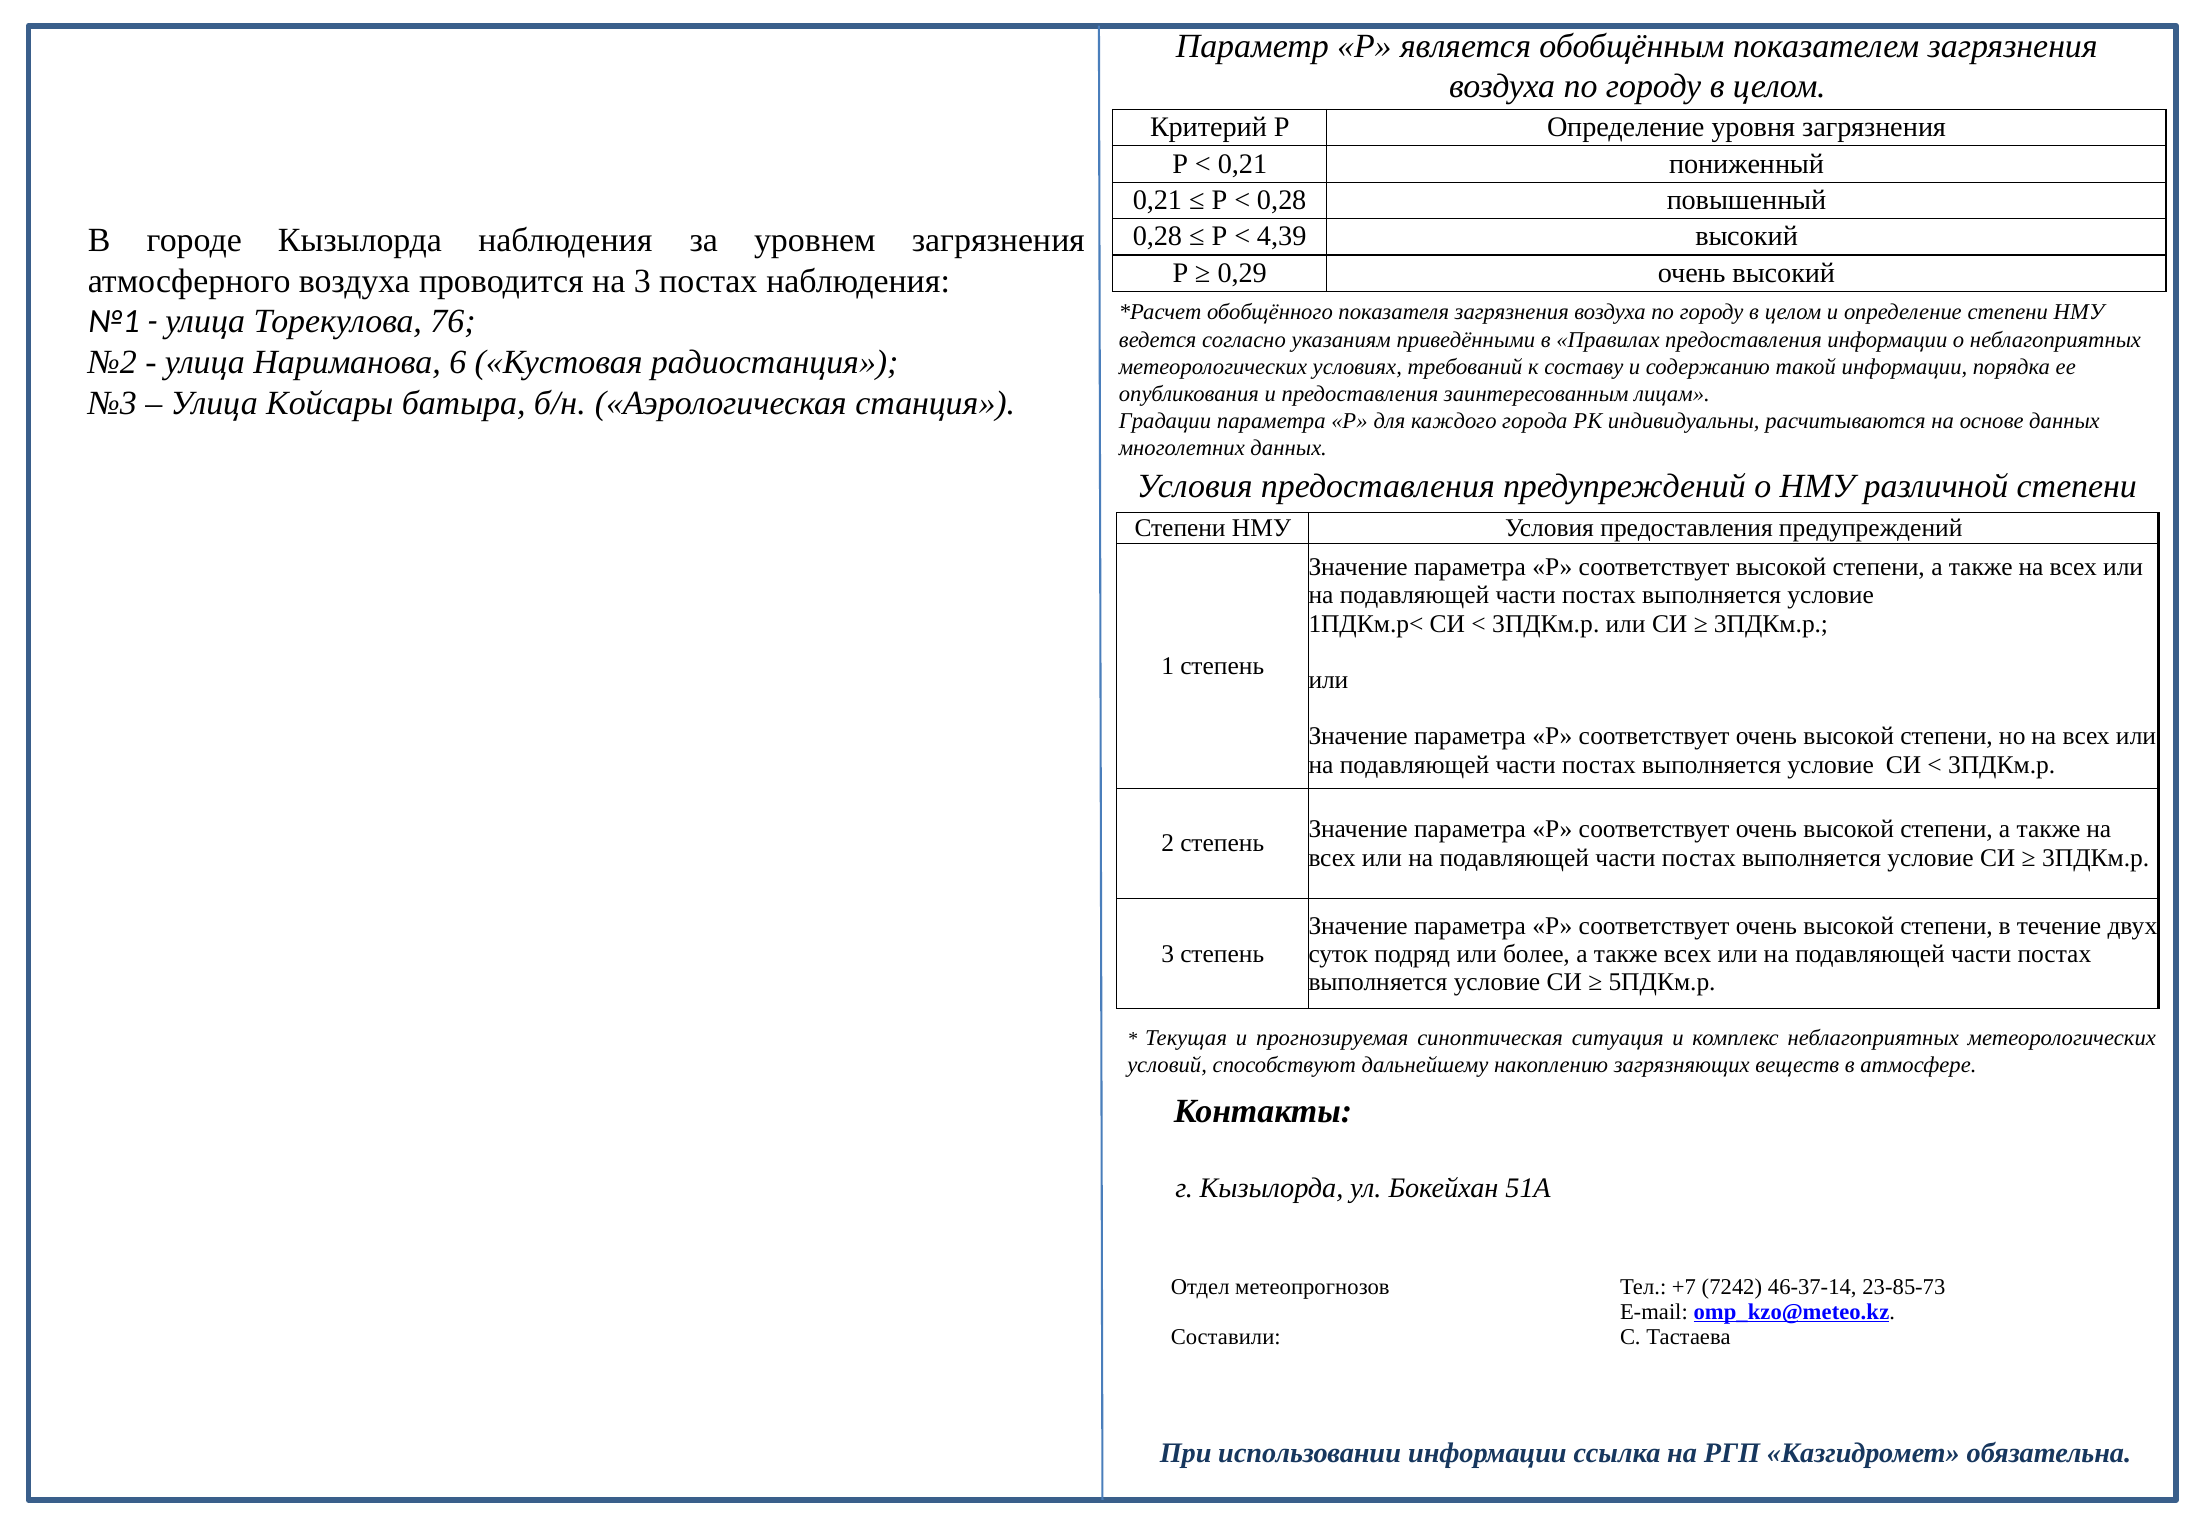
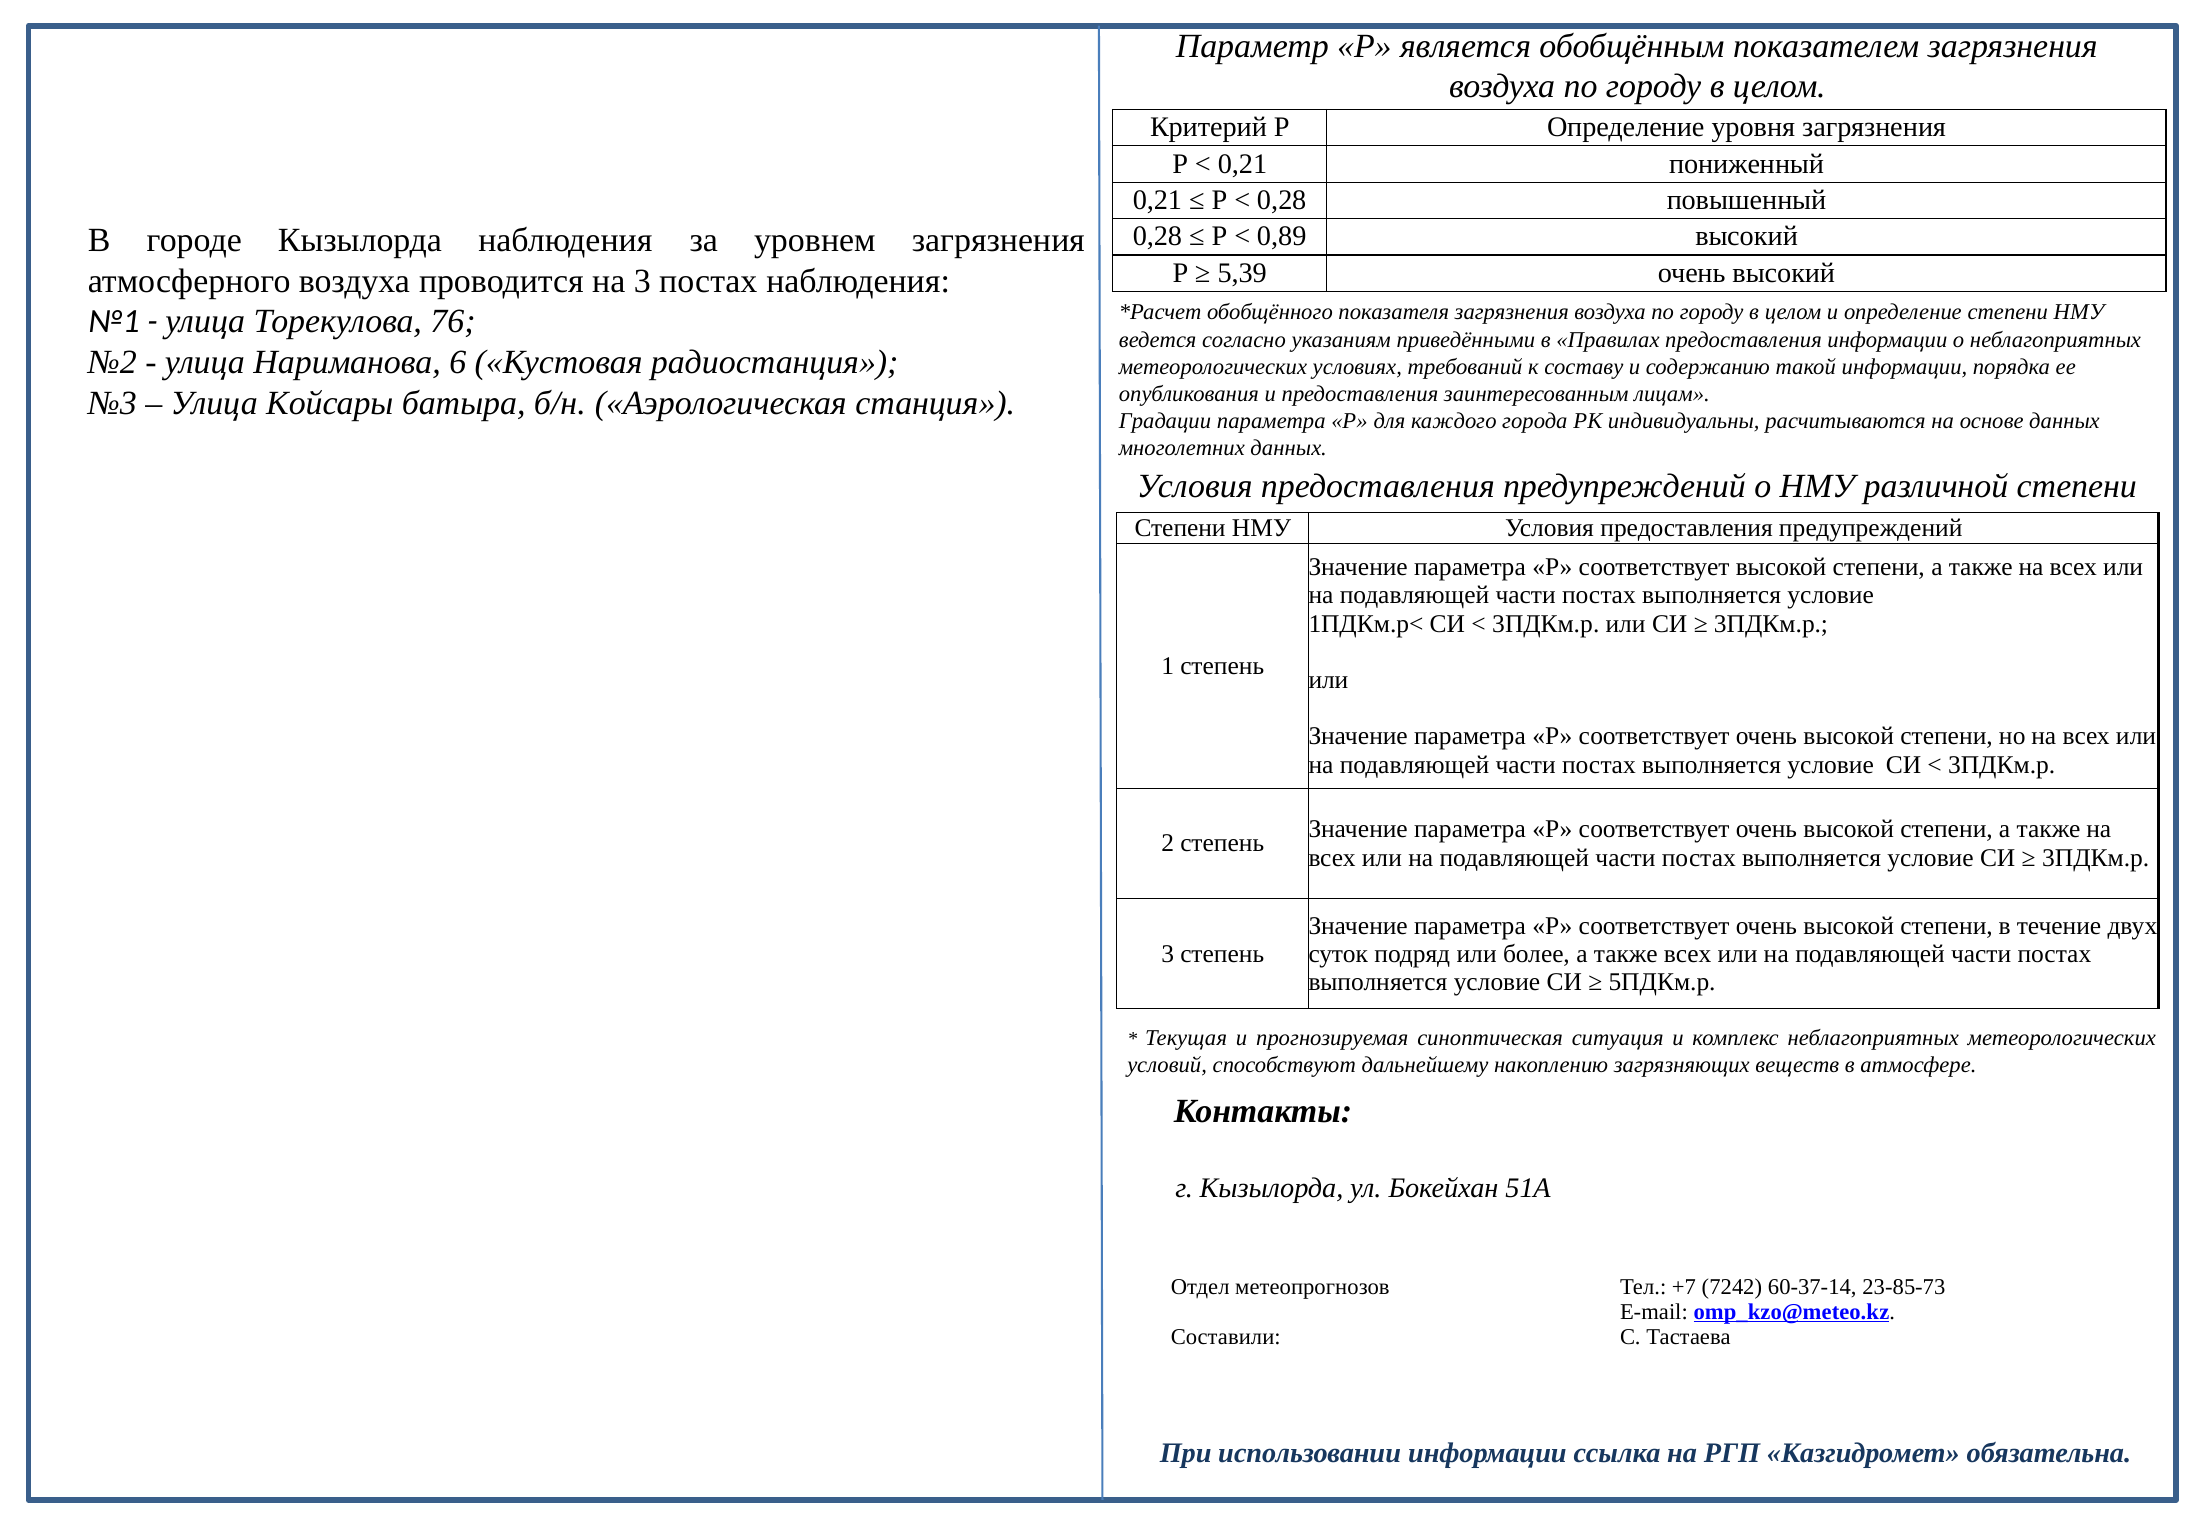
4,39: 4,39 -> 0,89
0,29: 0,29 -> 5,39
46-37-14: 46-37-14 -> 60-37-14
